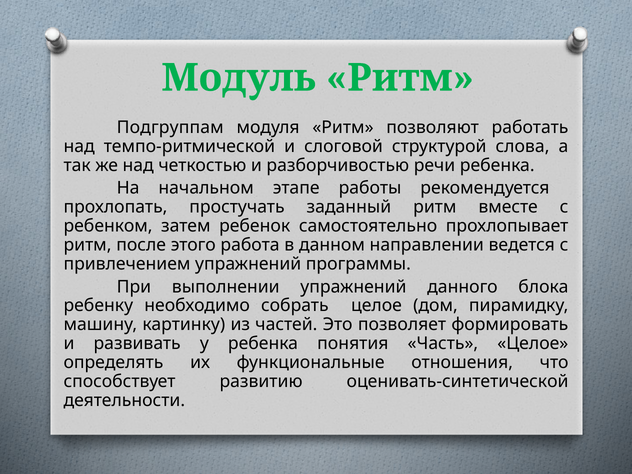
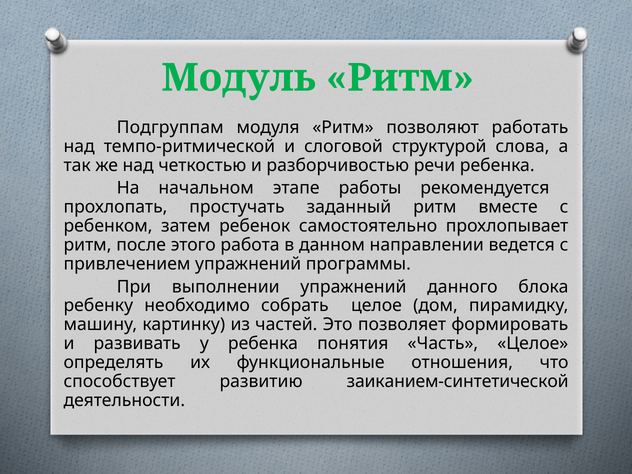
оценивать-синтетической: оценивать-синтетической -> заиканием-синтетической
